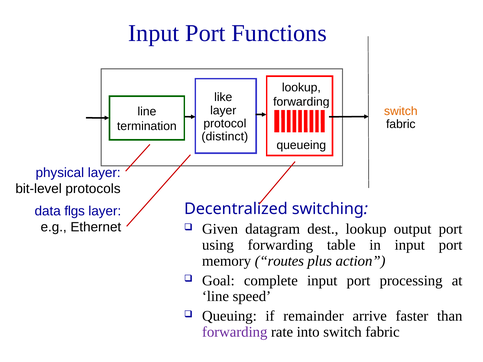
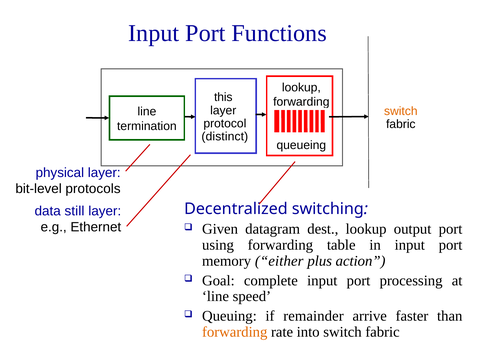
like: like -> this
flgs: flgs -> still
routes: routes -> either
forwarding at (235, 332) colour: purple -> orange
